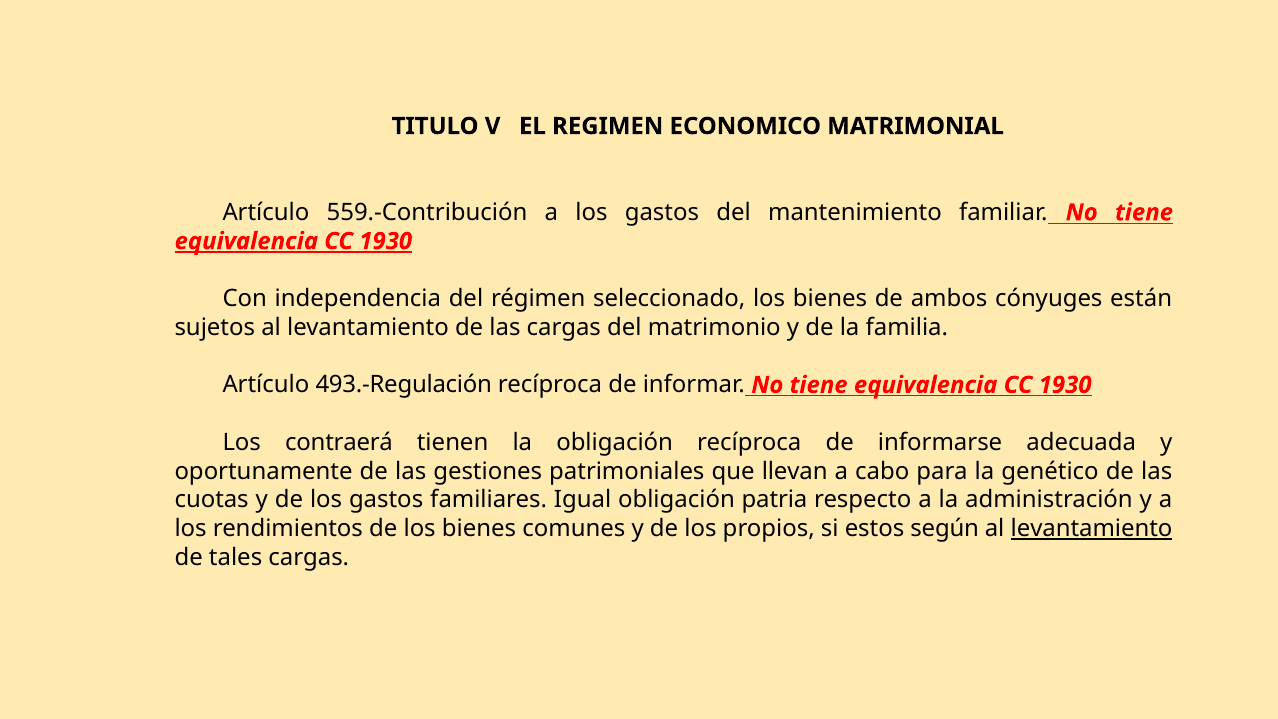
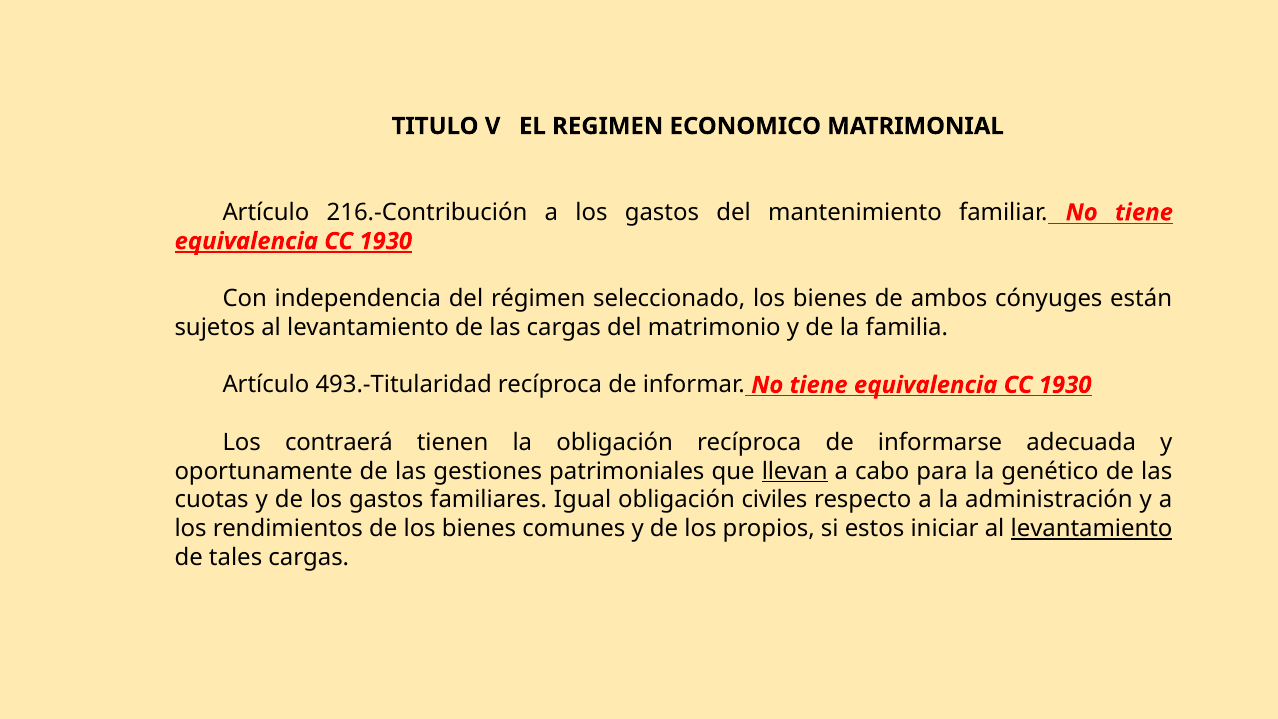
559.-Contribución: 559.-Contribución -> 216.-Contribución
493.-Regulación: 493.-Regulación -> 493.-Titularidad
llevan underline: none -> present
patria: patria -> civiles
según: según -> iniciar
